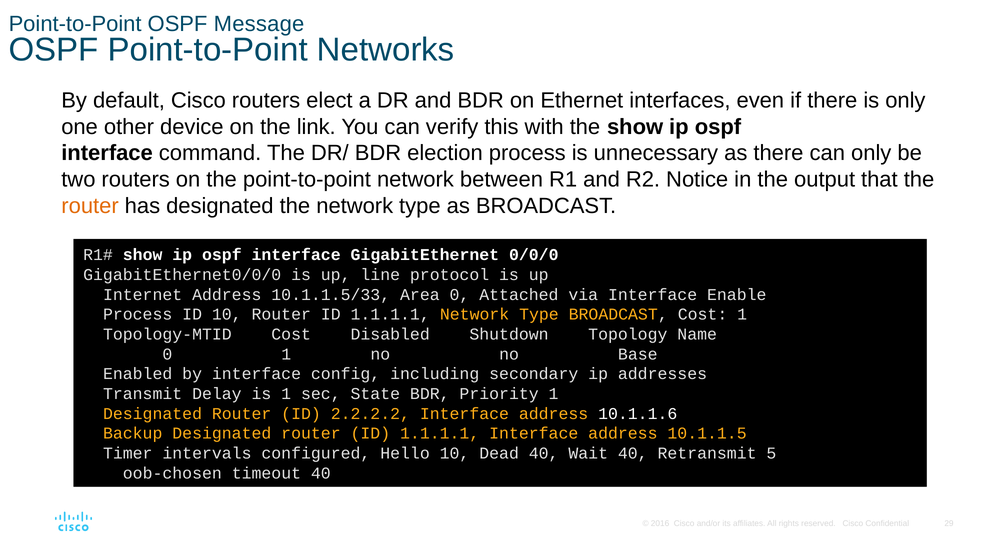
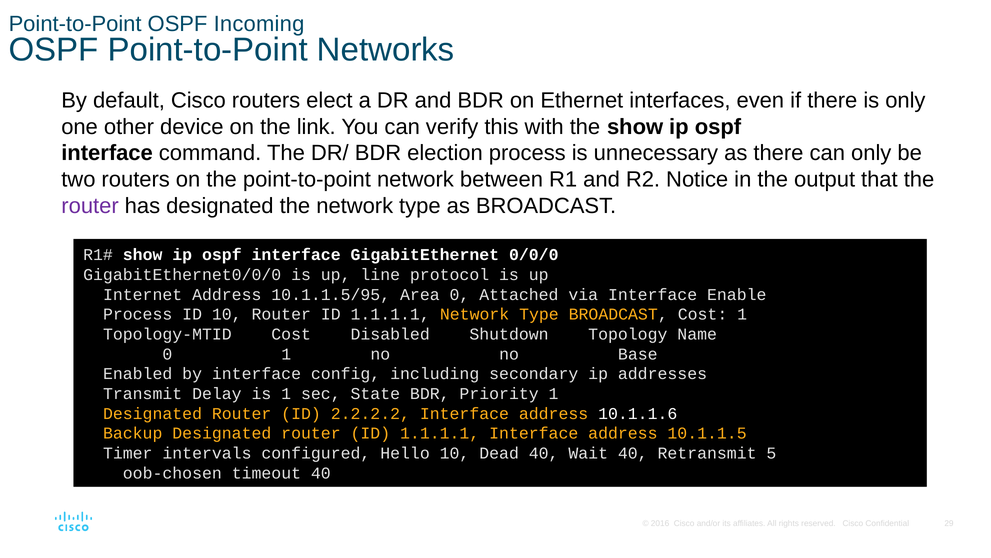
Message: Message -> Incoming
router at (90, 206) colour: orange -> purple
10.1.1.5/33: 10.1.1.5/33 -> 10.1.1.5/95
